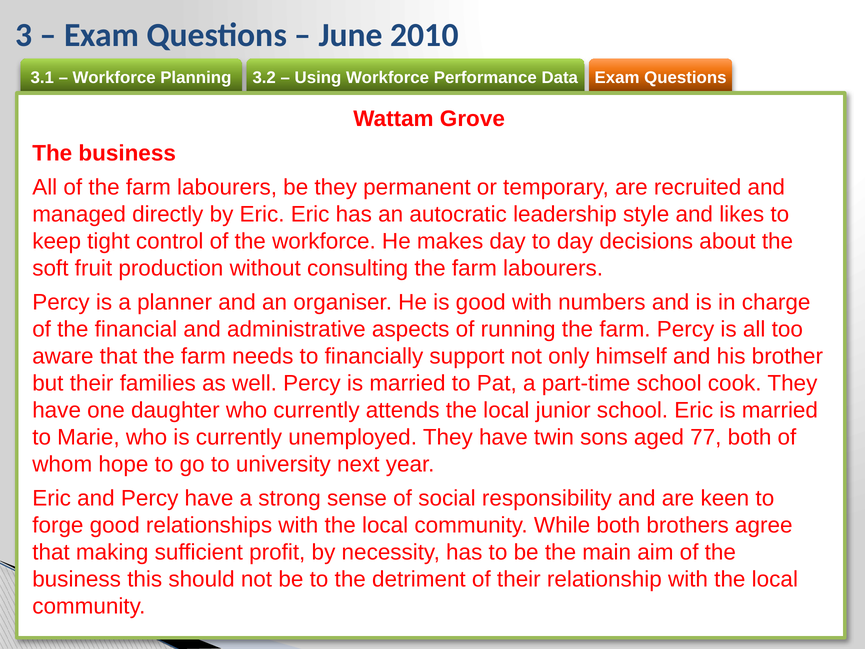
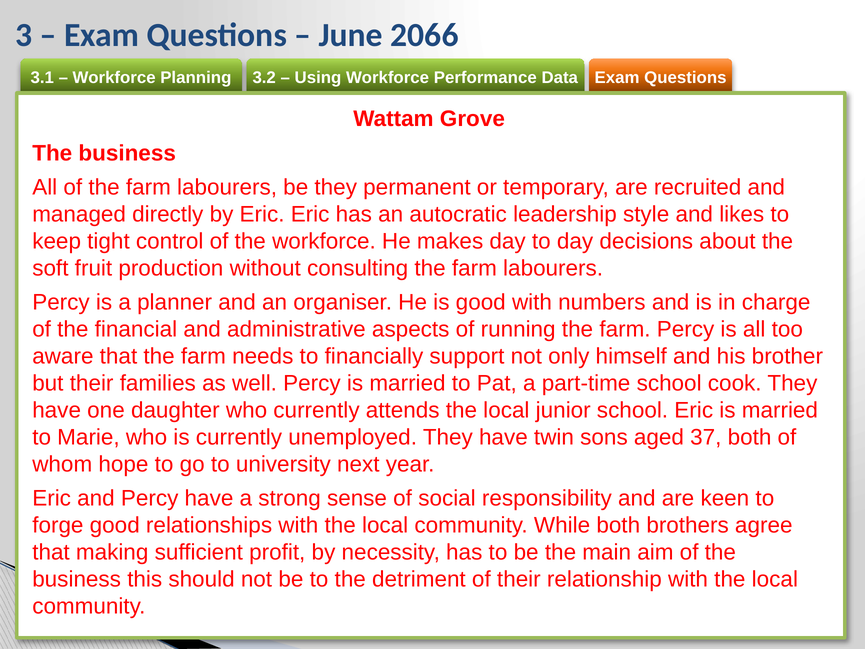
2010: 2010 -> 2066
77: 77 -> 37
